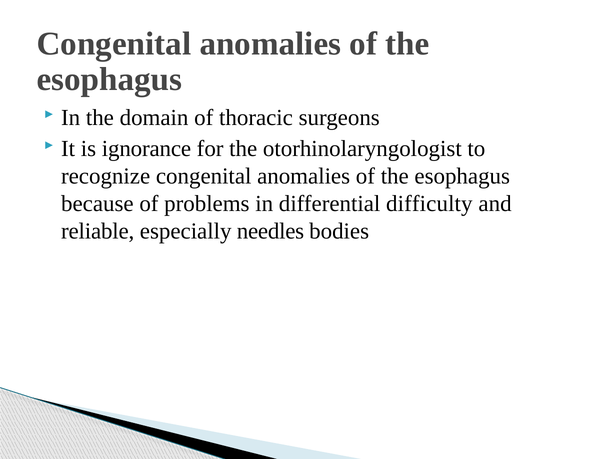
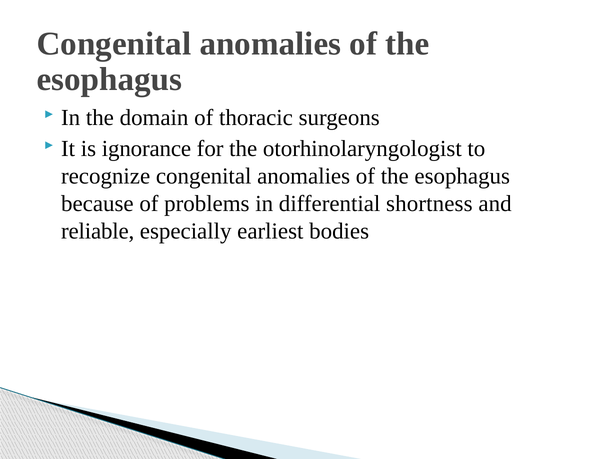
difficulty: difficulty -> shortness
needles: needles -> earliest
